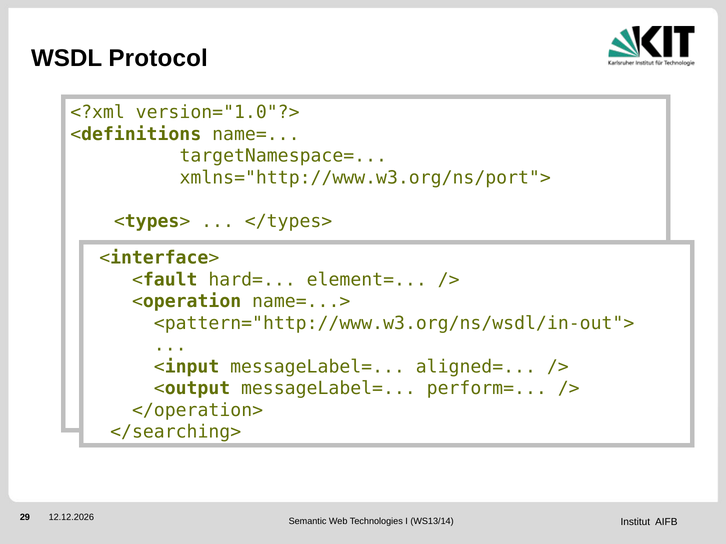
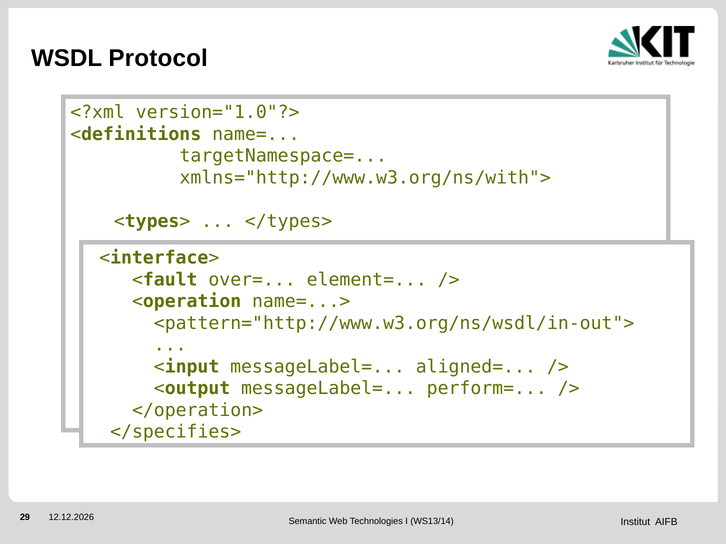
xmlns="http://www.w3.org/ns/port">: xmlns="http://www.w3.org/ns/port"> -> xmlns="http://www.w3.org/ns/with">
hard=: hard= -> over=
</searching>: </searching> -> </specifies>
